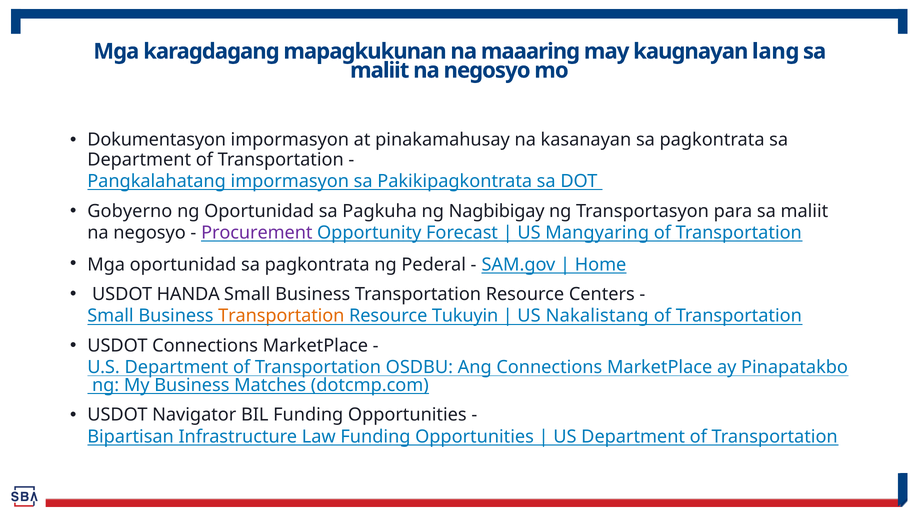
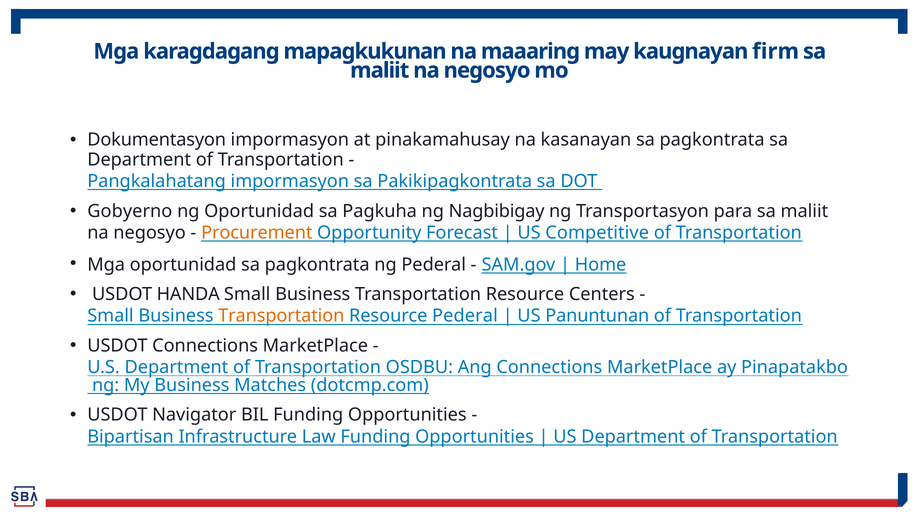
lang: lang -> firm
Procurement colour: purple -> orange
Mangyaring: Mangyaring -> Competitive
Resource Tukuyin: Tukuyin -> Pederal
Nakalistang: Nakalistang -> Panuntunan
